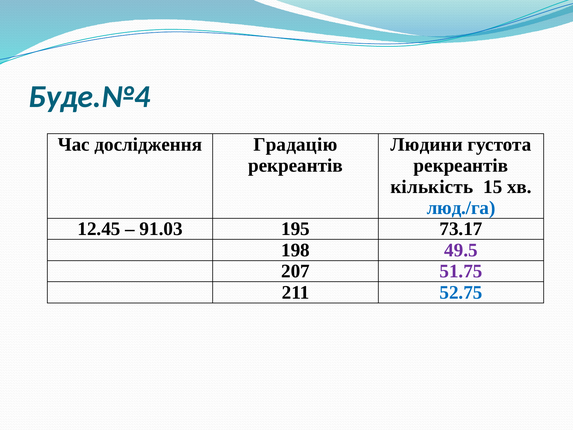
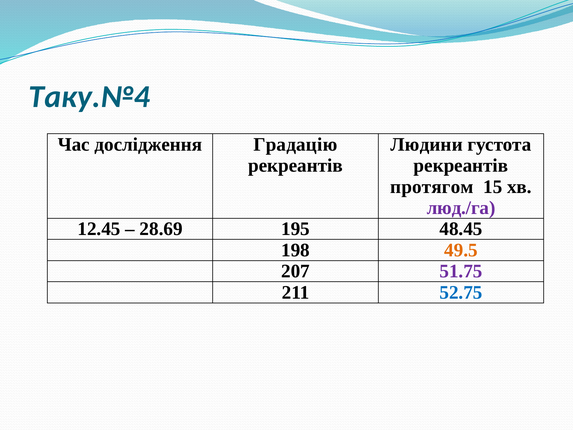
Буде.№4: Буде.№4 -> Таку.№4
кількість: кількість -> протягом
люд./га colour: blue -> purple
91.03: 91.03 -> 28.69
73.17: 73.17 -> 48.45
49.5 colour: purple -> orange
